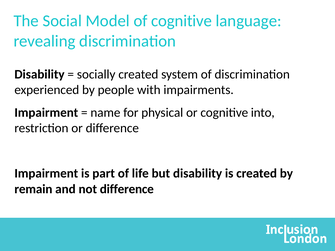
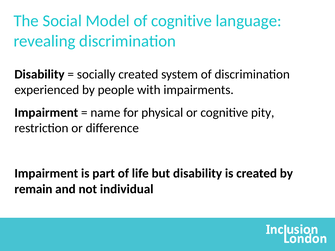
into: into -> pity
not difference: difference -> individual
